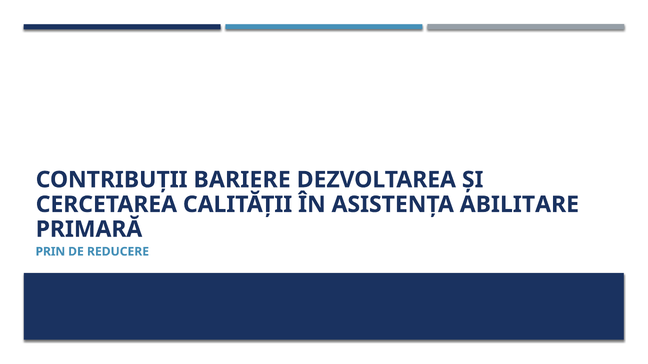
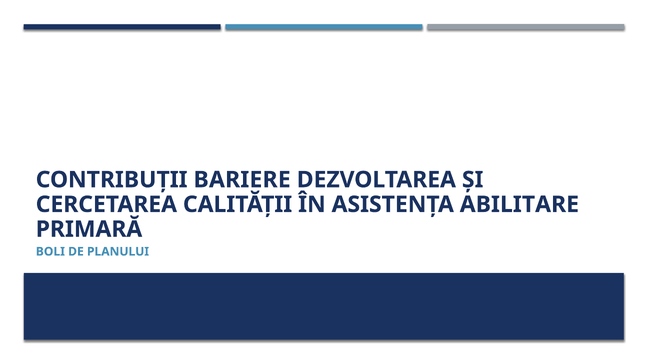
PRIN: PRIN -> BOLI
REDUCERE: REDUCERE -> PLANULUI
